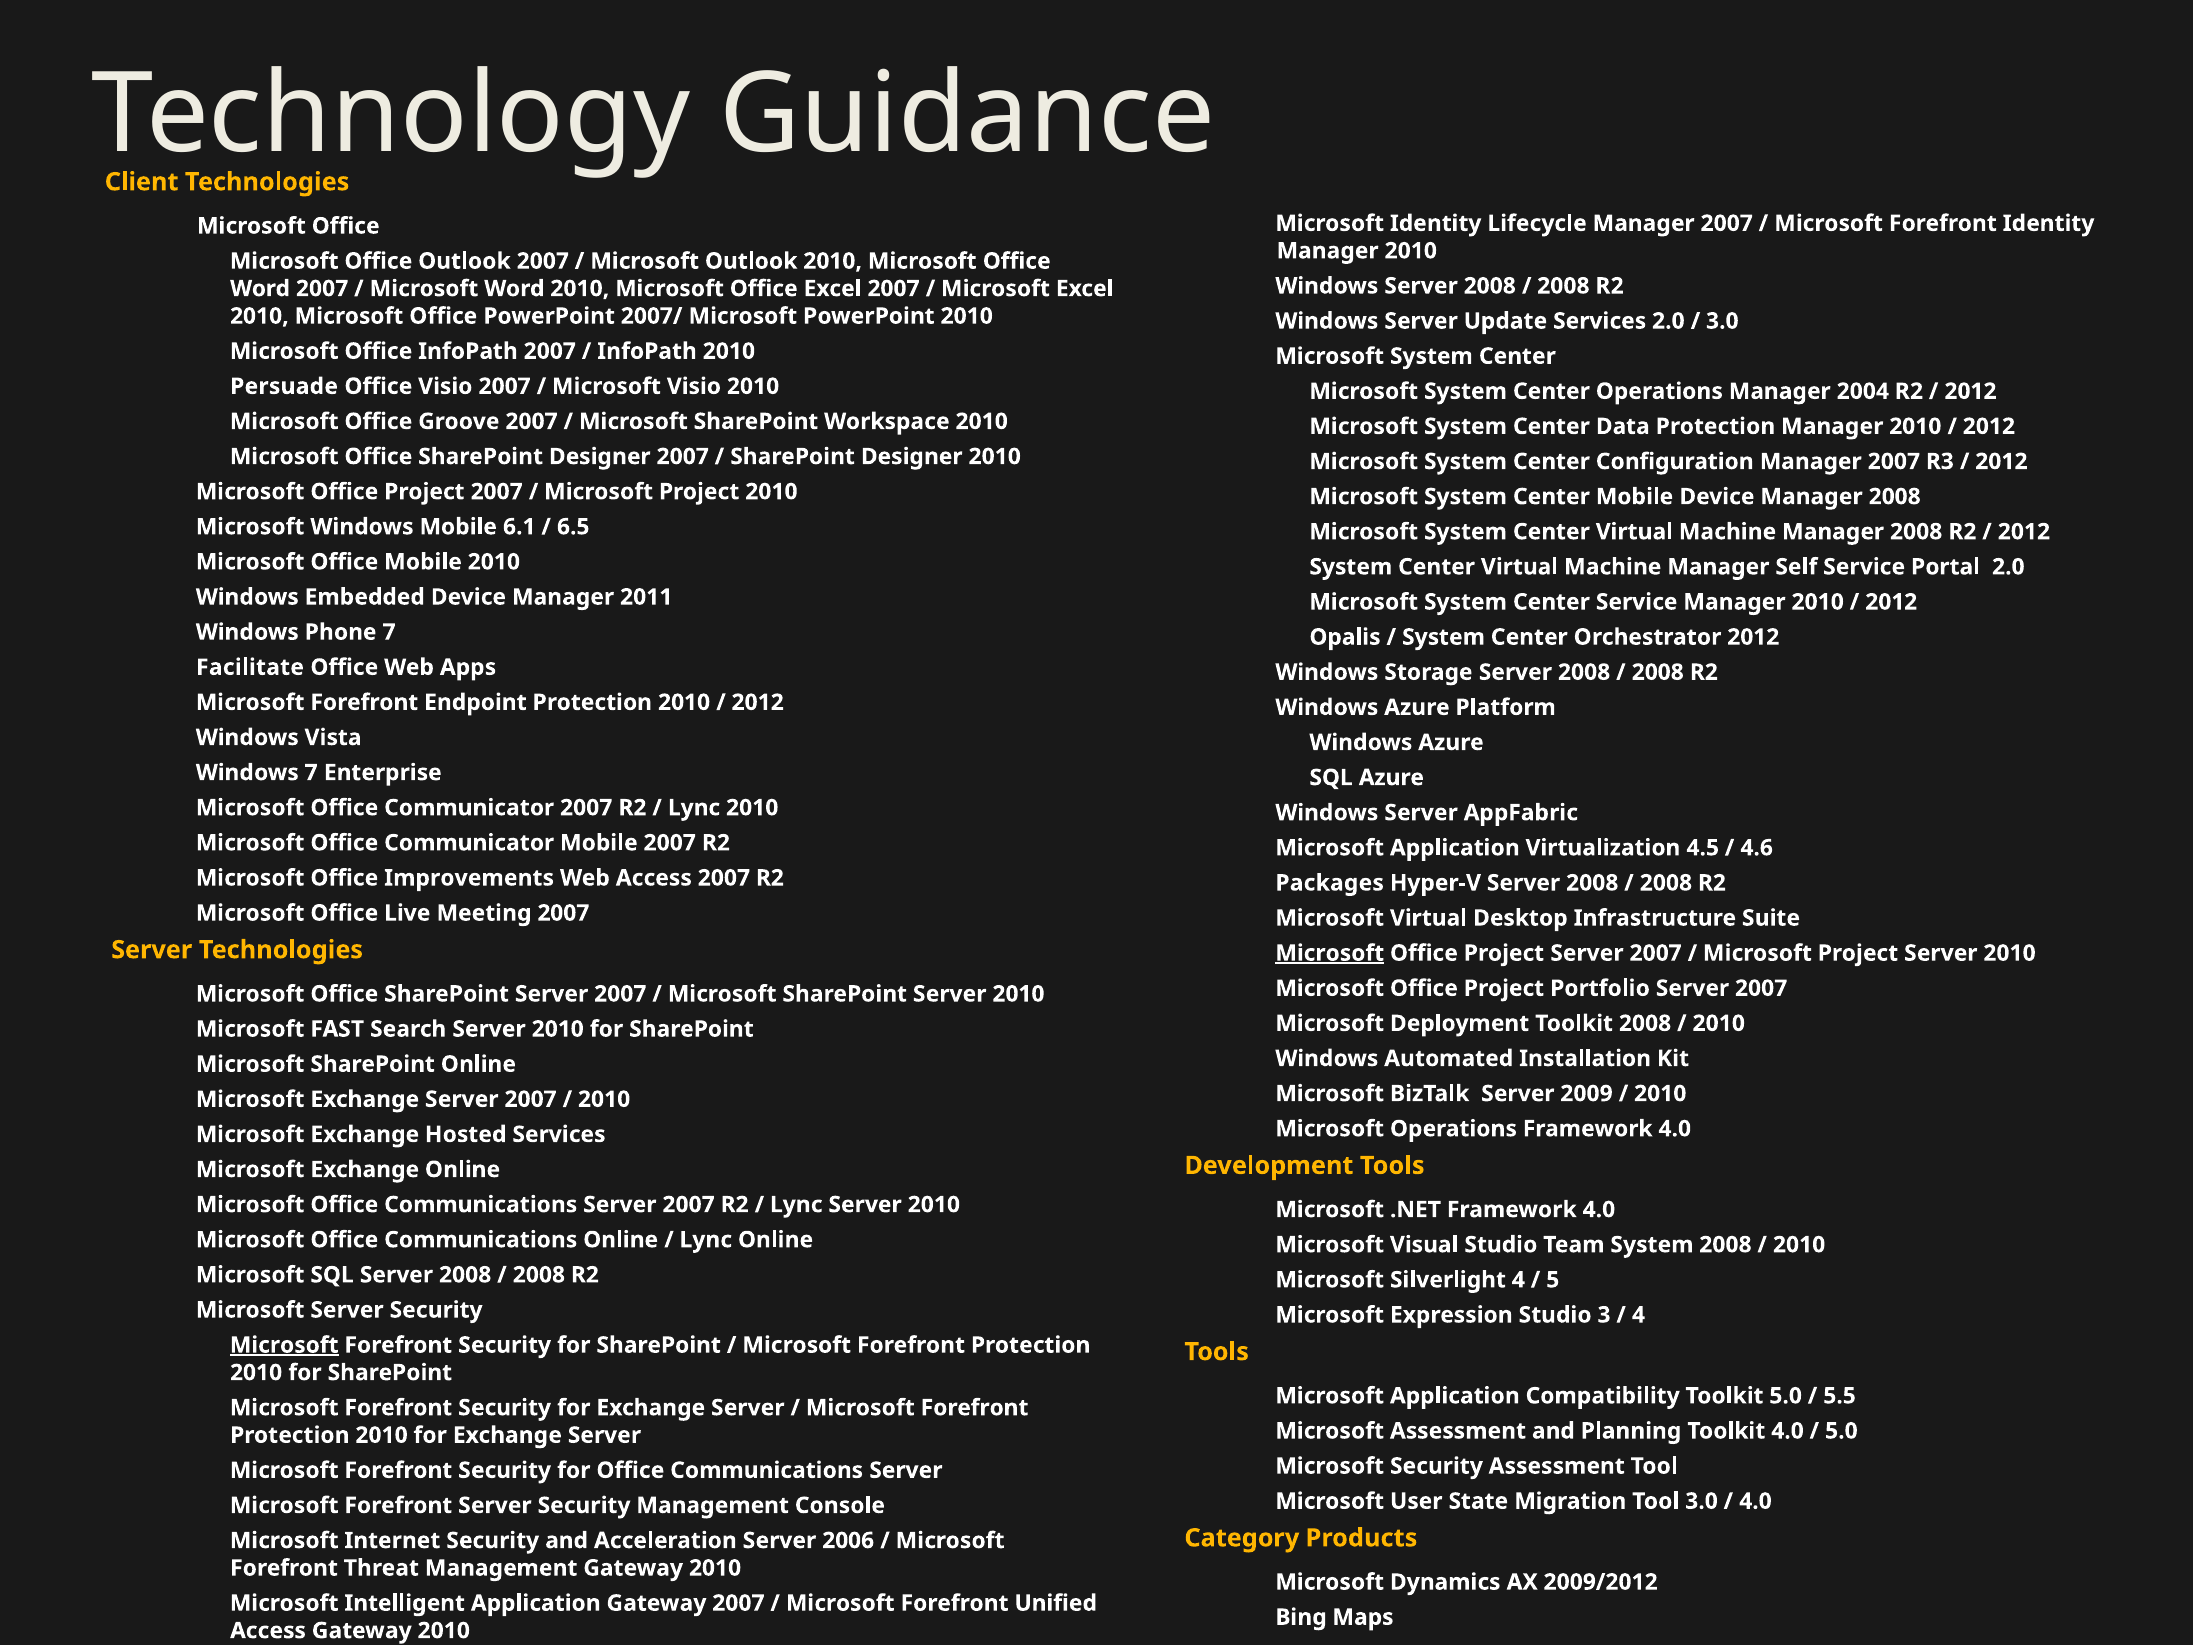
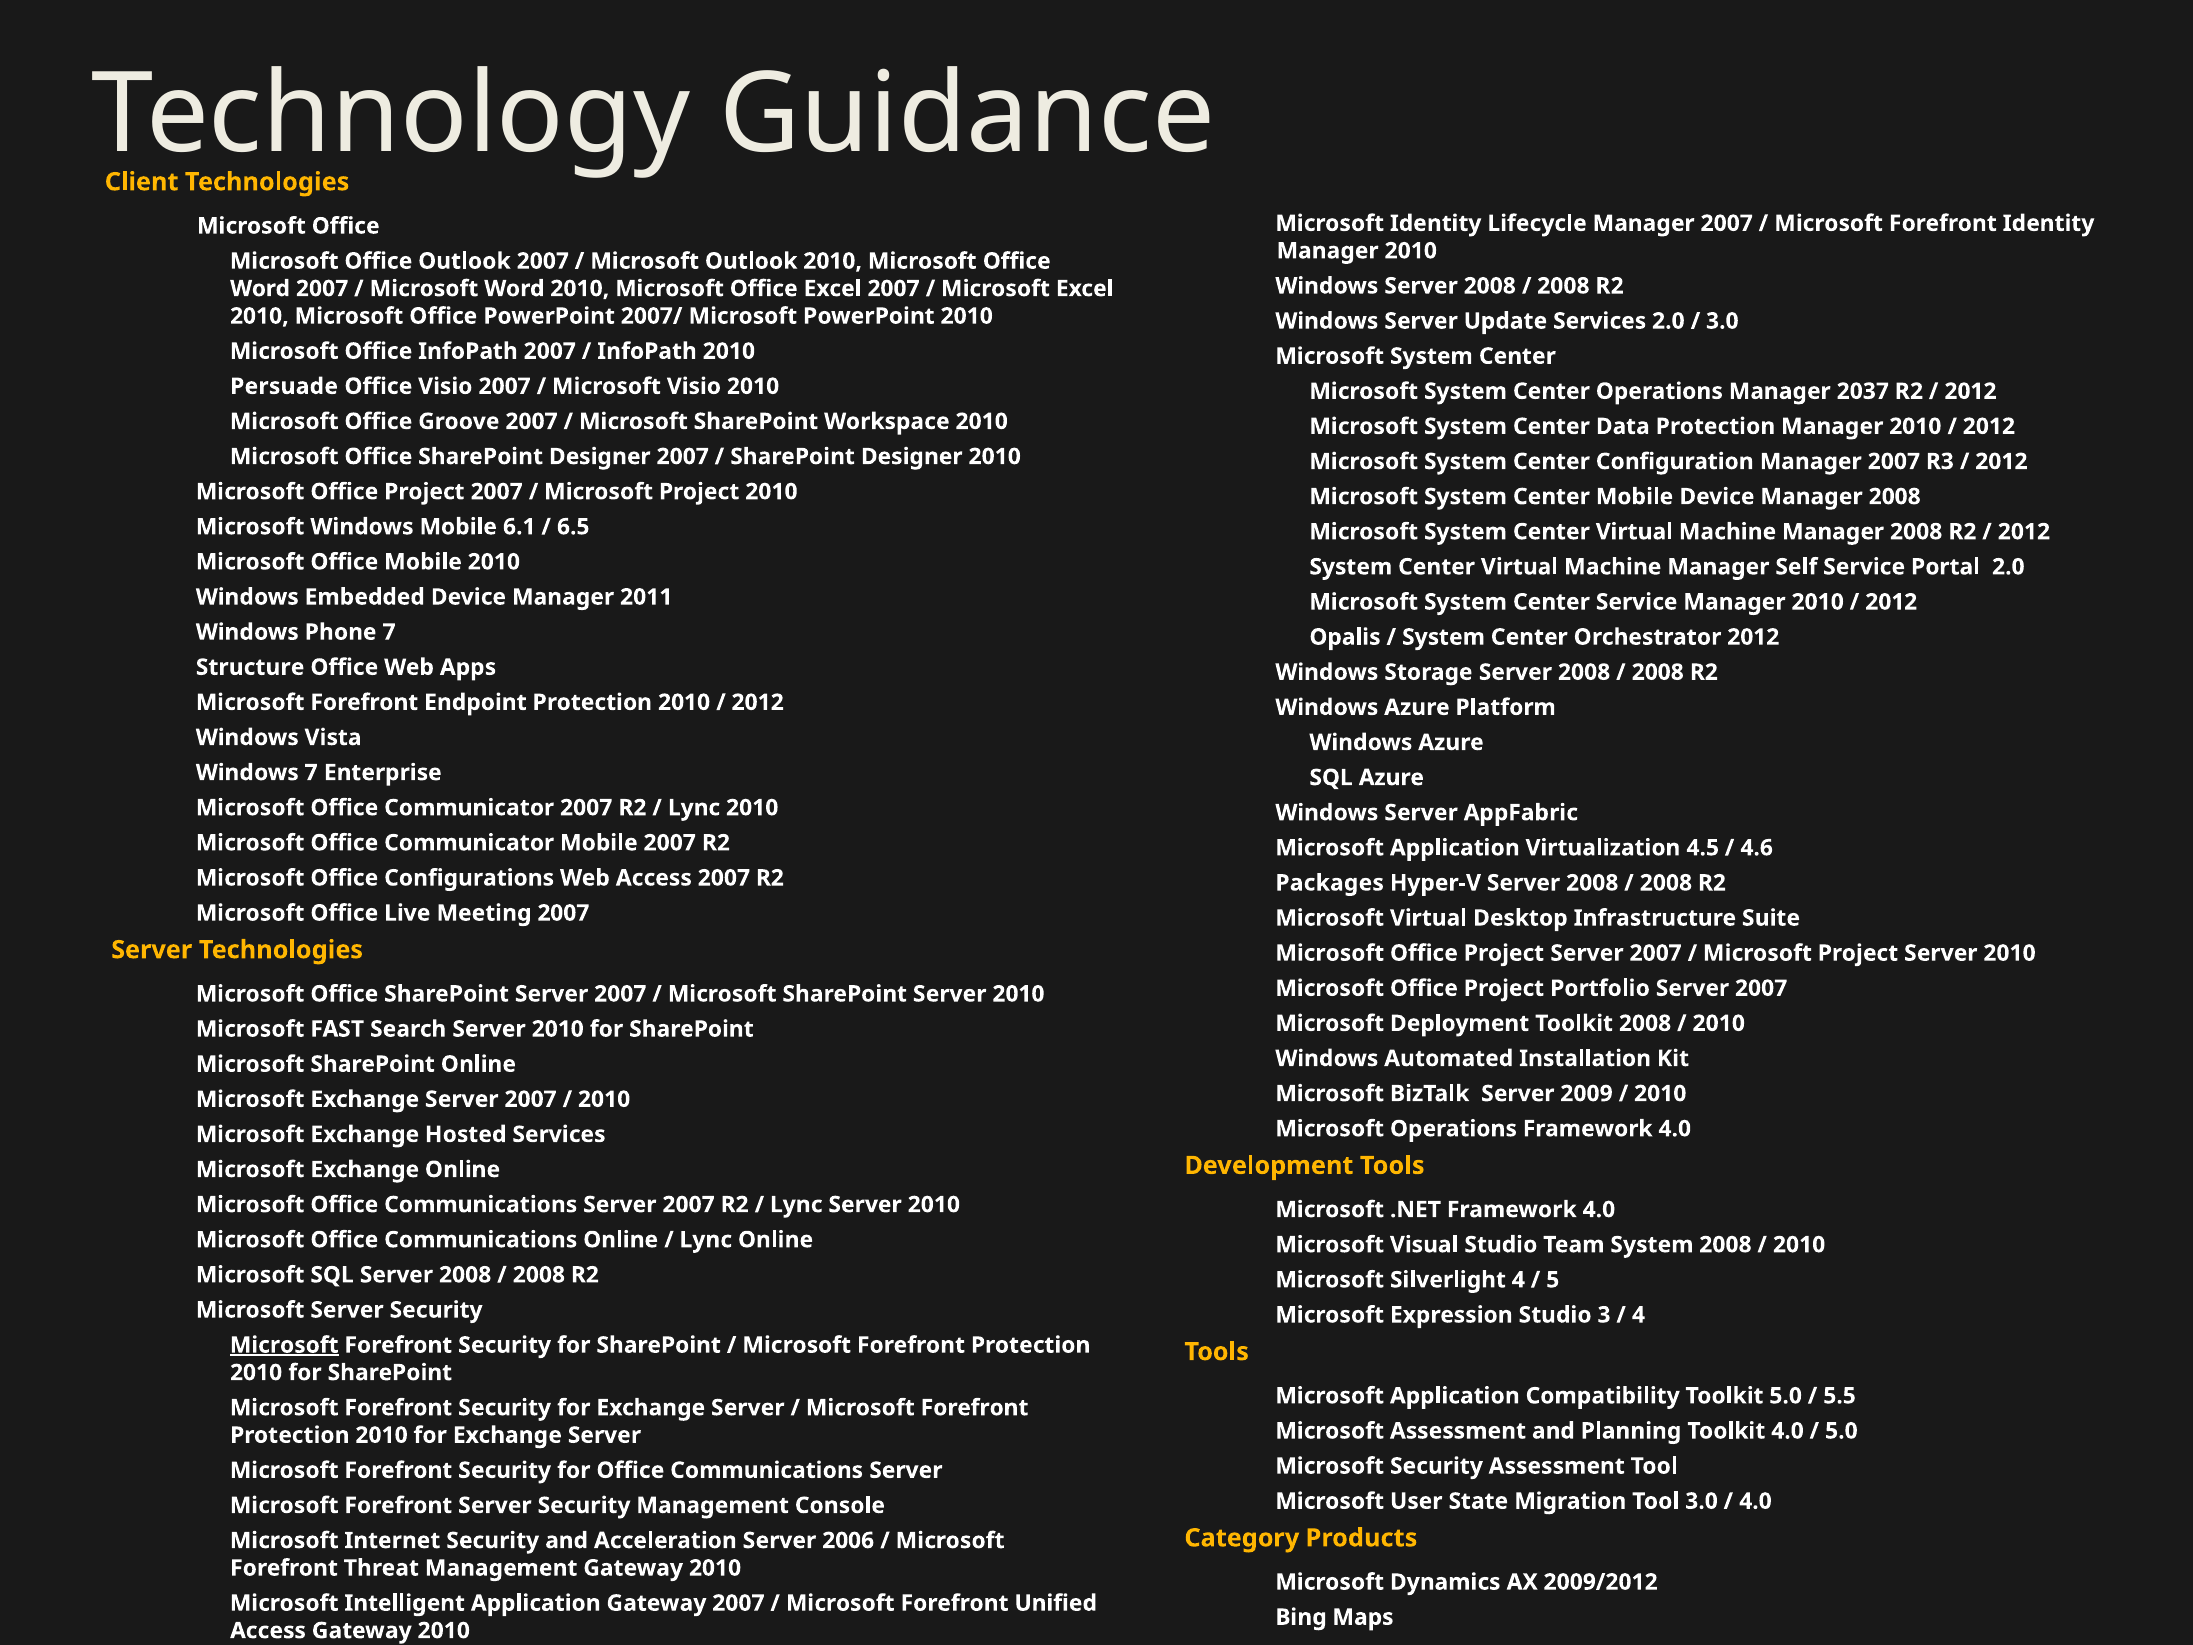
2004: 2004 -> 2037
Facilitate: Facilitate -> Structure
Improvements: Improvements -> Configurations
Microsoft at (1330, 953) underline: present -> none
